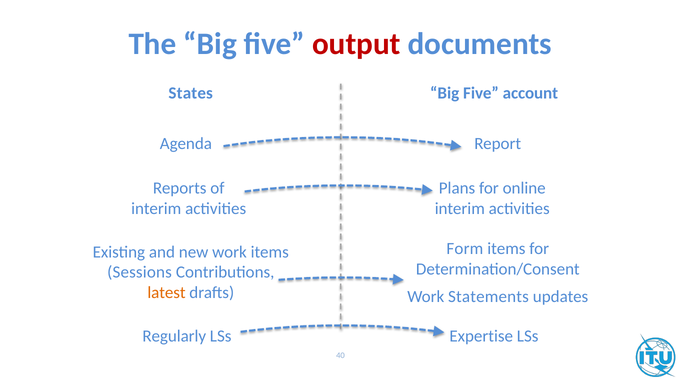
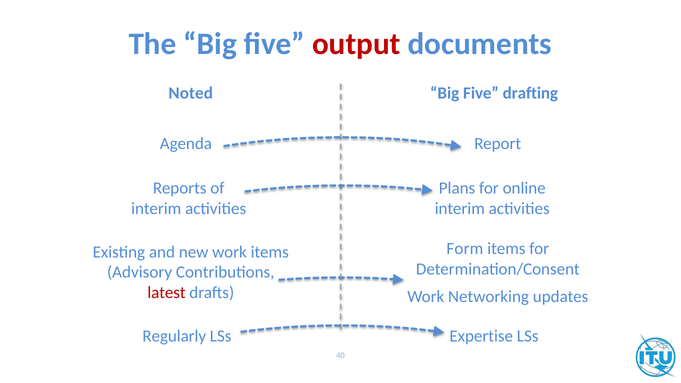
States: States -> Noted
account: account -> drafting
Sessions: Sessions -> Advisory
latest colour: orange -> red
Statements: Statements -> Networking
